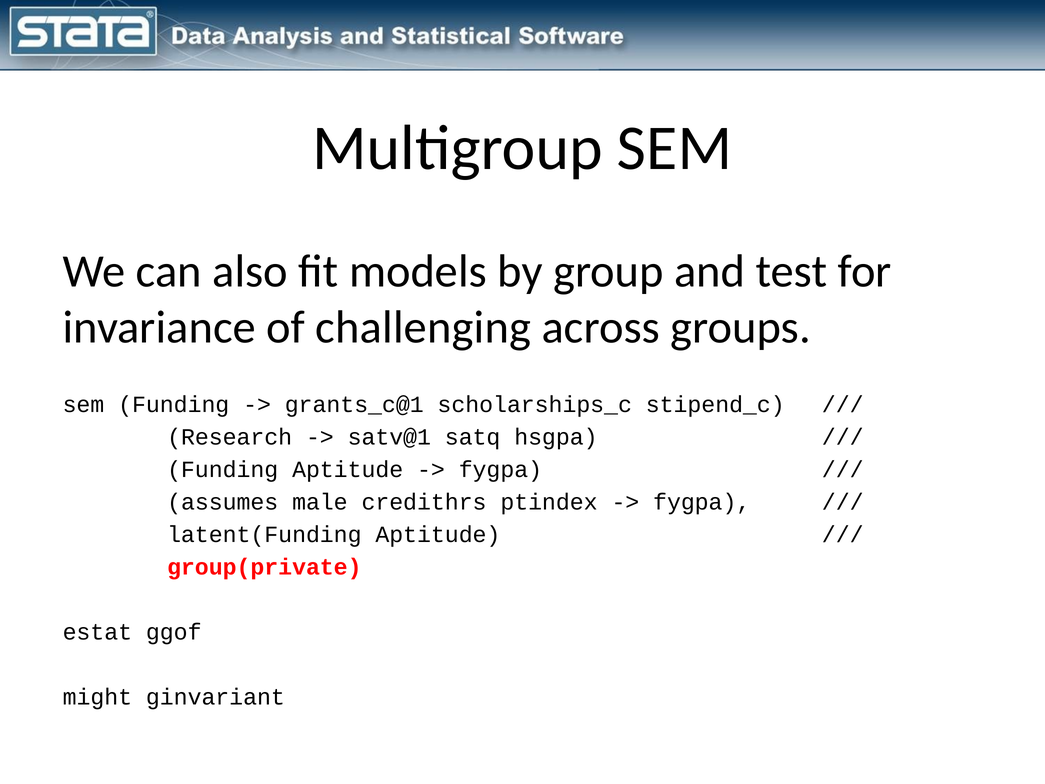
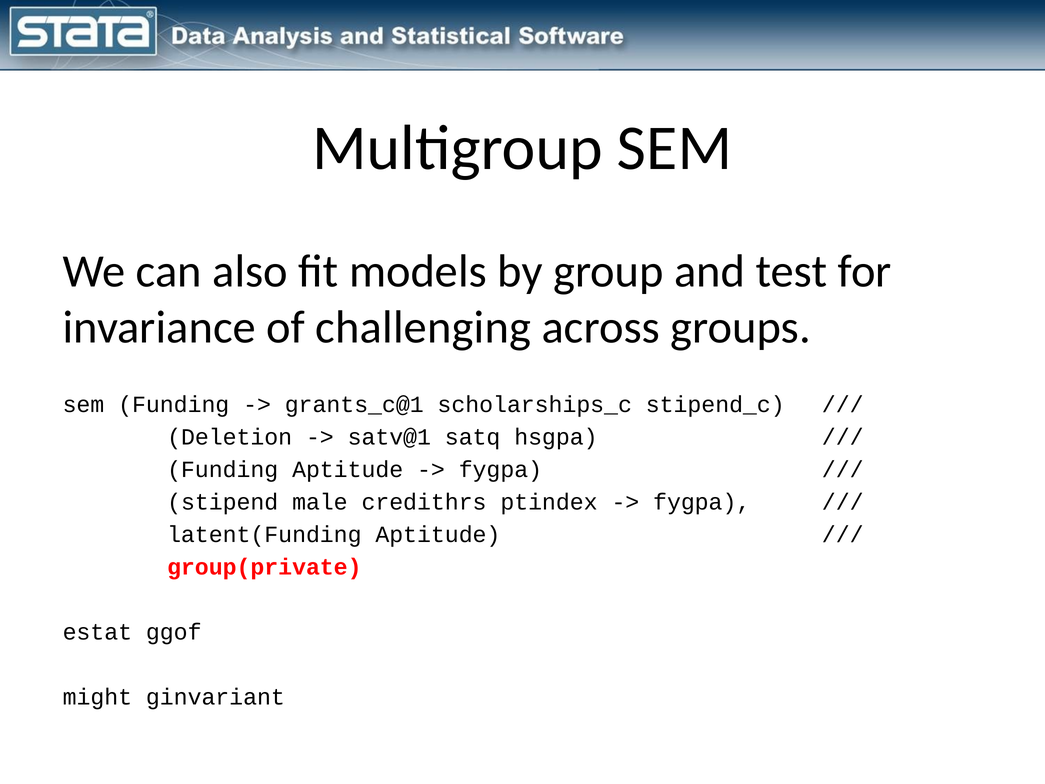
Research: Research -> Deletion
assumes: assumes -> stipend
